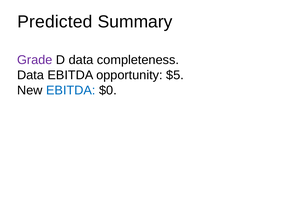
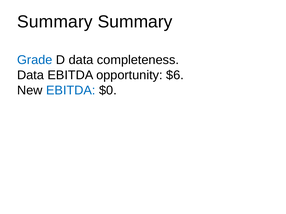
Predicted at (55, 22): Predicted -> Summary
Grade colour: purple -> blue
$5: $5 -> $6
